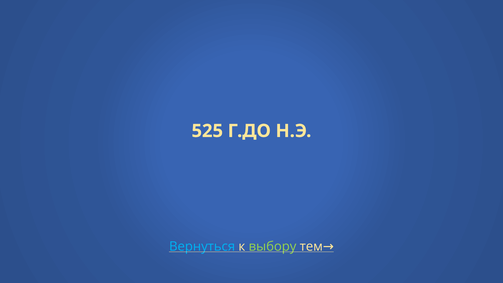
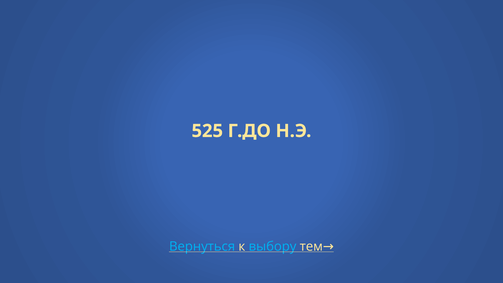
выбору colour: light green -> light blue
